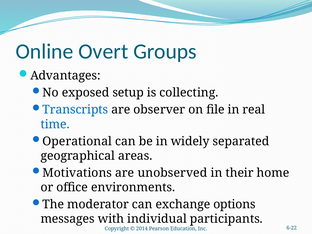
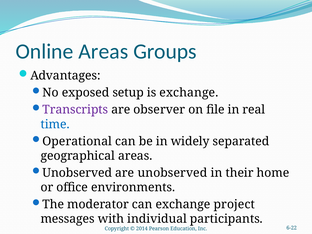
Online Overt: Overt -> Areas
is collecting: collecting -> exchange
Transcripts colour: blue -> purple
Motivations at (77, 173): Motivations -> Unobserved
options: options -> project
